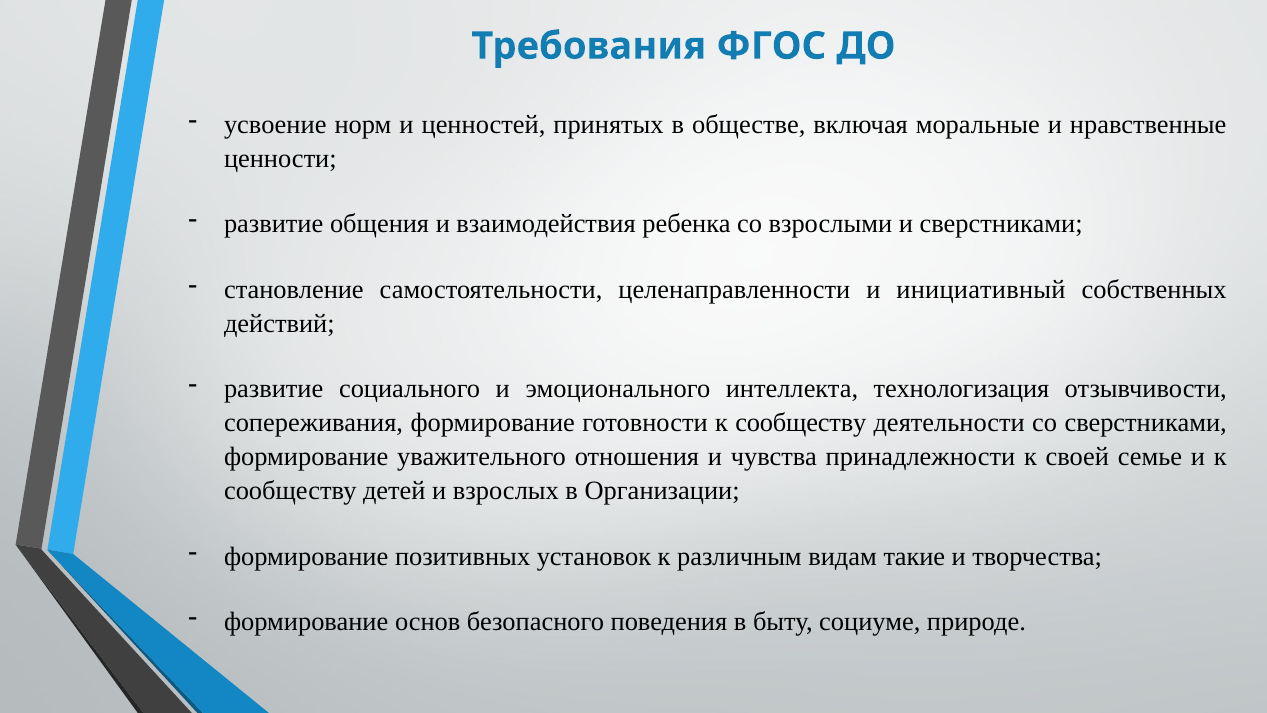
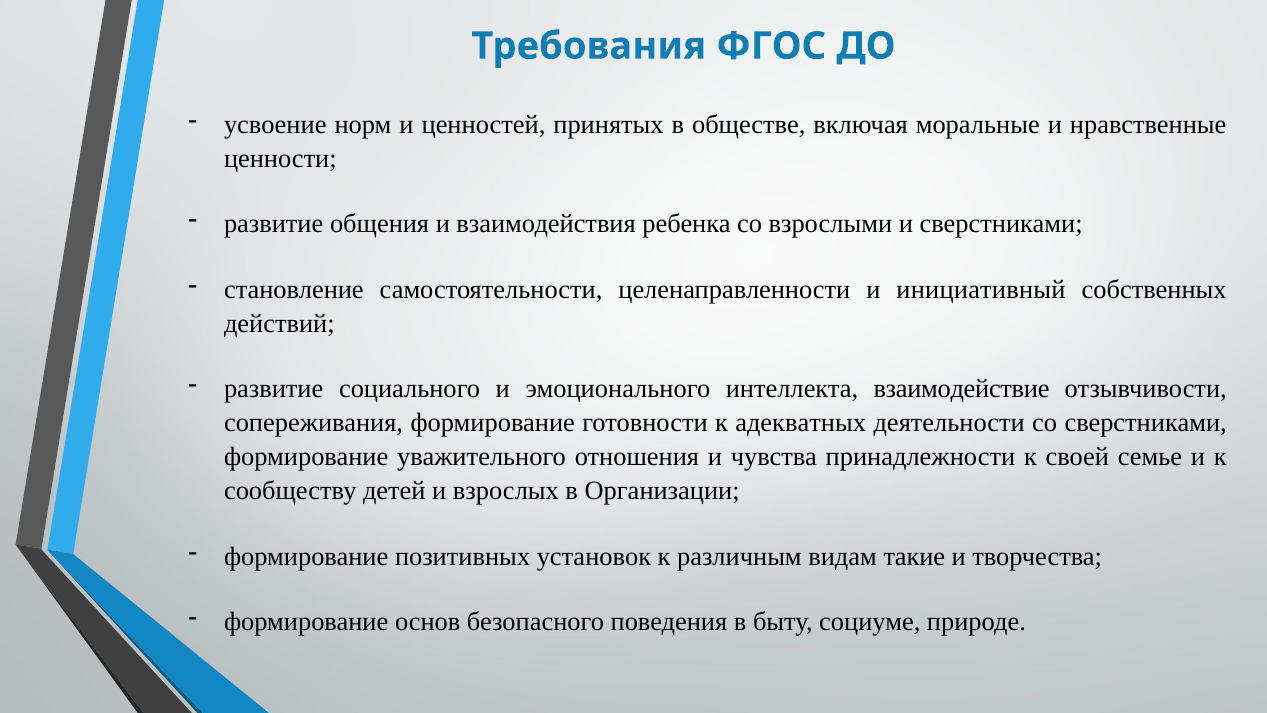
технологизация: технологизация -> взаимодействие
готовности к сообществу: сообществу -> адекватных
